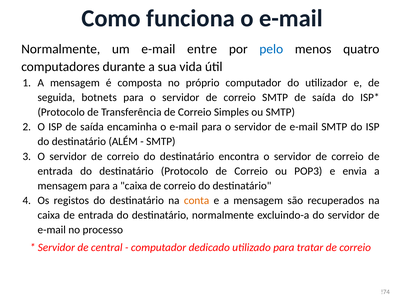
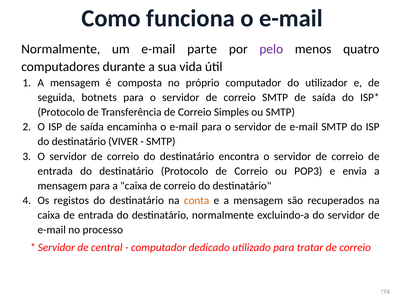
entre: entre -> parte
pelo colour: blue -> purple
ALÉM: ALÉM -> VIVER
